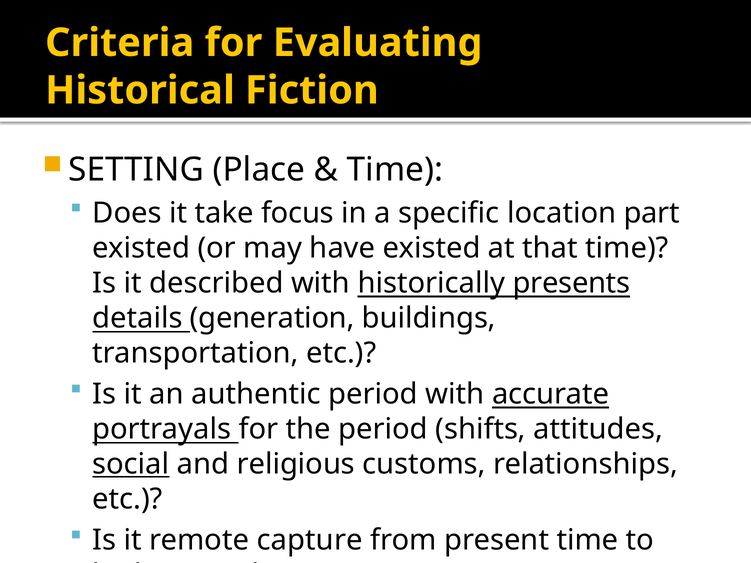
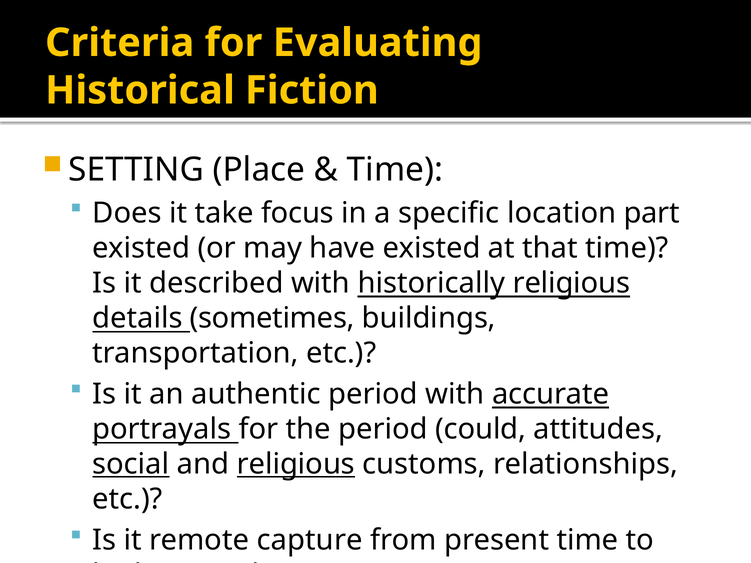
historically presents: presents -> religious
generation: generation -> sometimes
shifts: shifts -> could
religious at (296, 464) underline: none -> present
